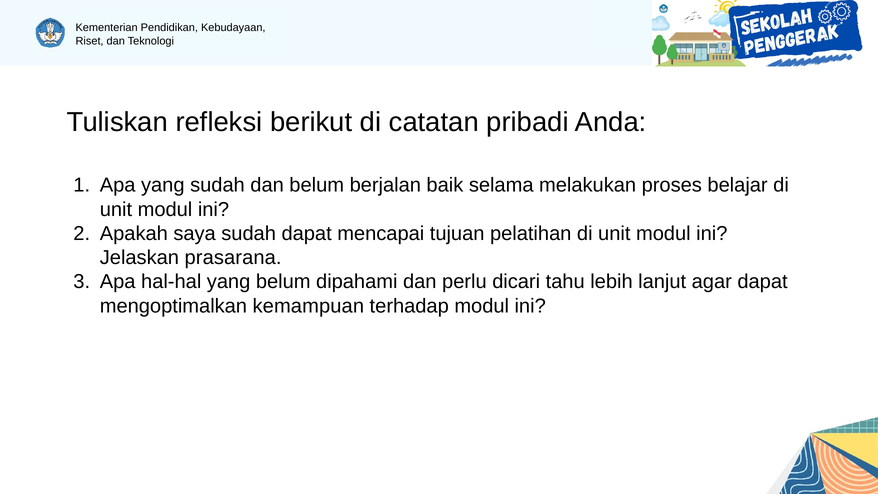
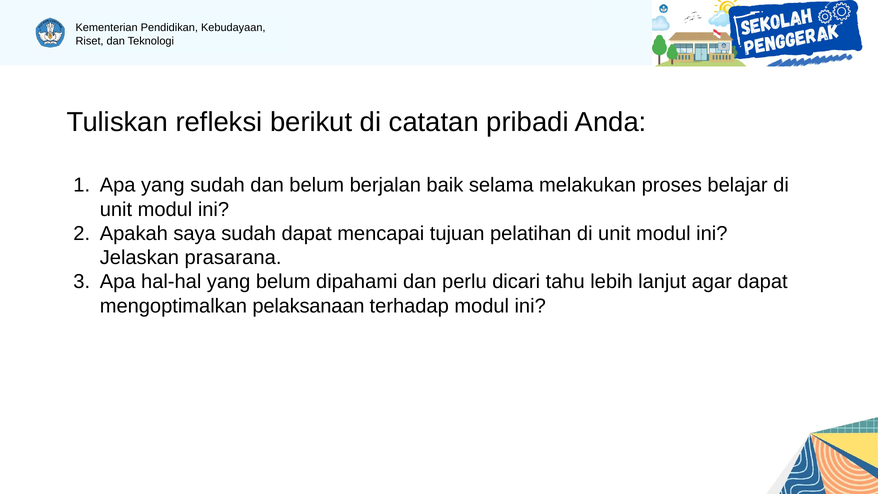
kemampuan: kemampuan -> pelaksanaan
